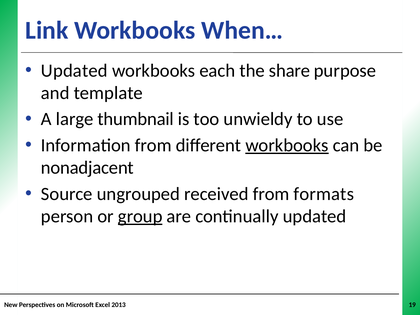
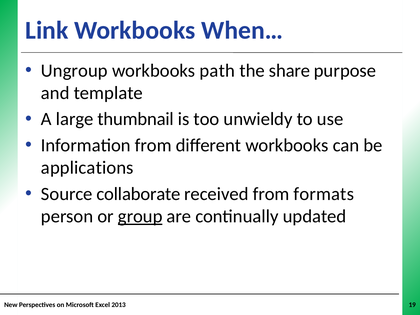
Updated at (74, 71): Updated -> Ungroup
each: each -> path
workbooks at (287, 145) underline: present -> none
nonadjacent: nonadjacent -> applications
ungrouped: ungrouped -> collaborate
